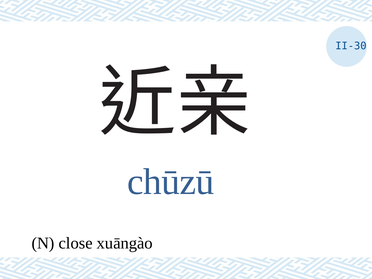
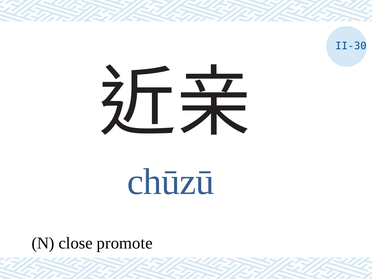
xuāngào: xuāngào -> promote
